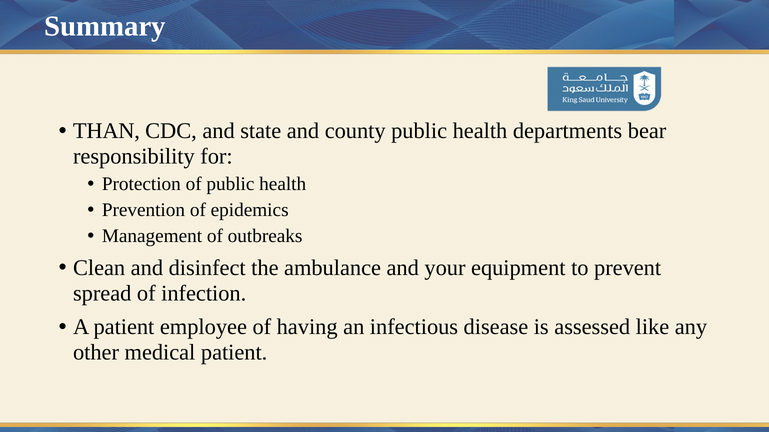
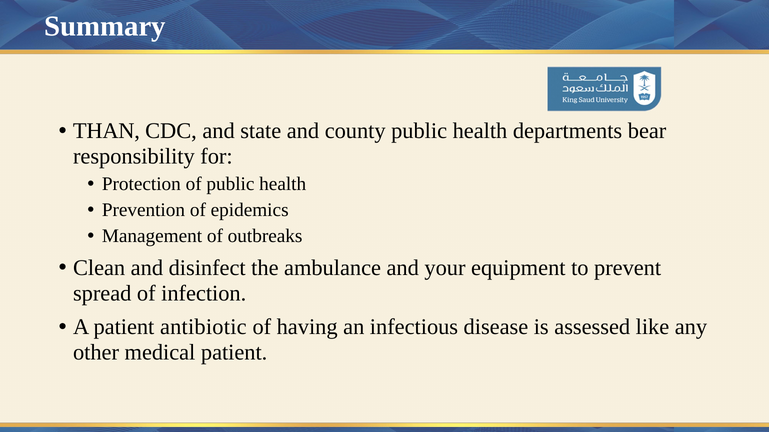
employee: employee -> antibiotic
